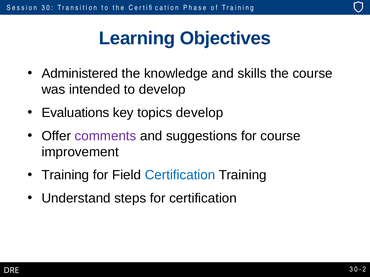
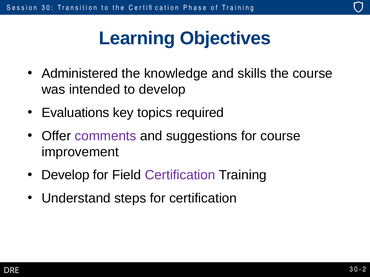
topics develop: develop -> required
Training at (65, 175): Training -> Develop
Certification at (180, 175) colour: blue -> purple
